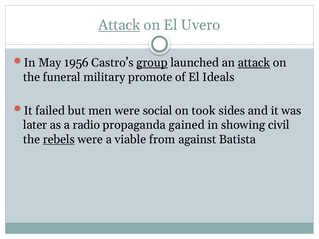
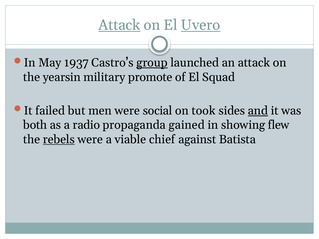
Uvero underline: none -> present
1956: 1956 -> 1937
attack at (254, 63) underline: present -> none
funeral: funeral -> yearsin
Ideals: Ideals -> Squad
and underline: none -> present
later: later -> both
civil: civil -> flew
from: from -> chief
